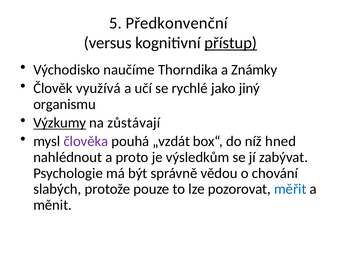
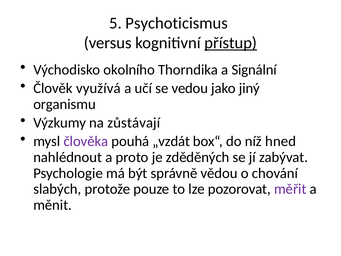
Předkonvenční: Předkonvenční -> Psychoticismus
naučíme: naučíme -> okolního
Známky: Známky -> Signální
rychlé: rychlé -> vedou
Výzkumy underline: present -> none
výsledkům: výsledkům -> zděděných
měřit colour: blue -> purple
